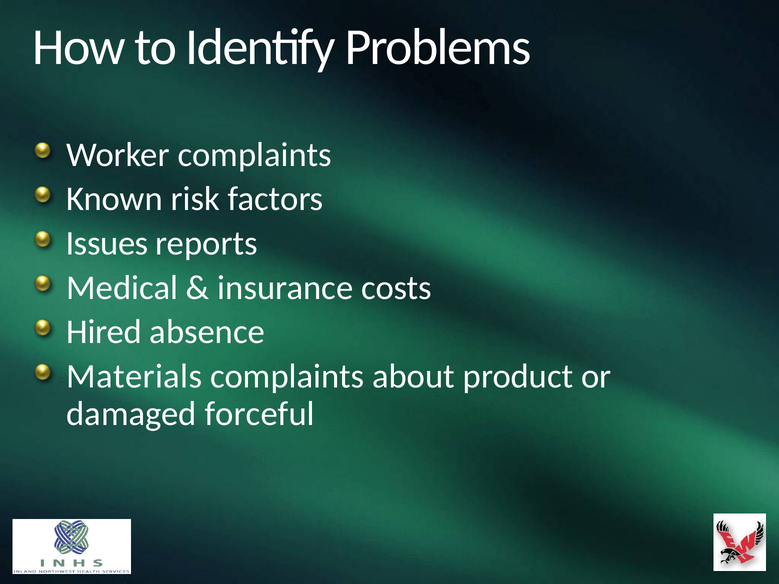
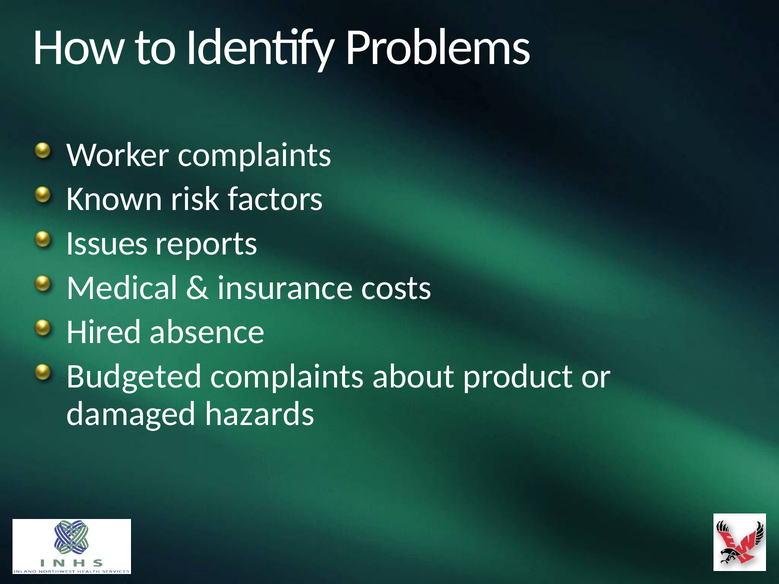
Materials: Materials -> Budgeted
forceful: forceful -> hazards
